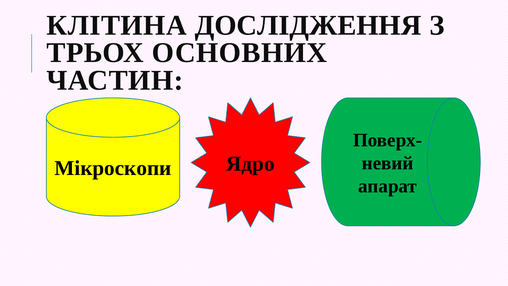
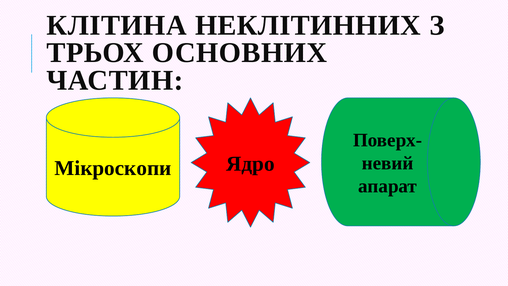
ДОСЛІДЖЕННЯ: ДОСЛІДЖЕННЯ -> НЕКЛІТИННИХ
